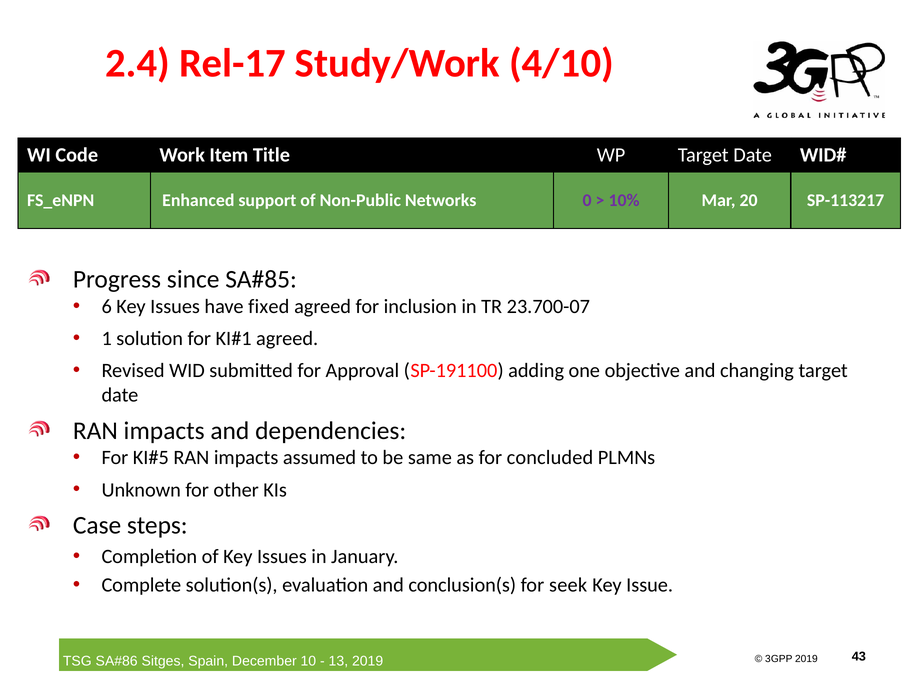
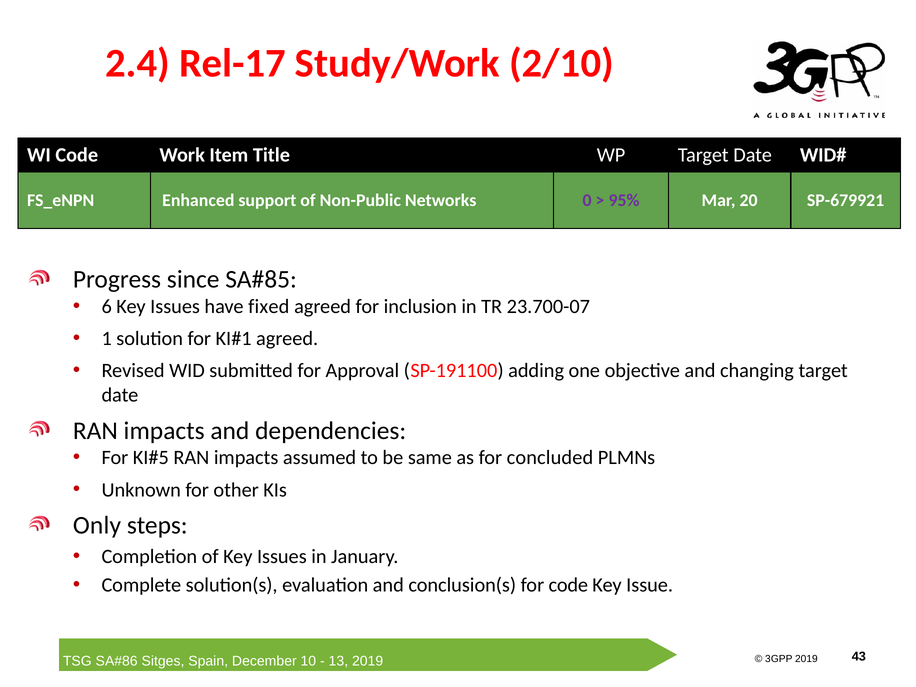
4/10: 4/10 -> 2/10
10%: 10% -> 95%
SP-113217: SP-113217 -> SP-679921
Case: Case -> Only
for seek: seek -> code
